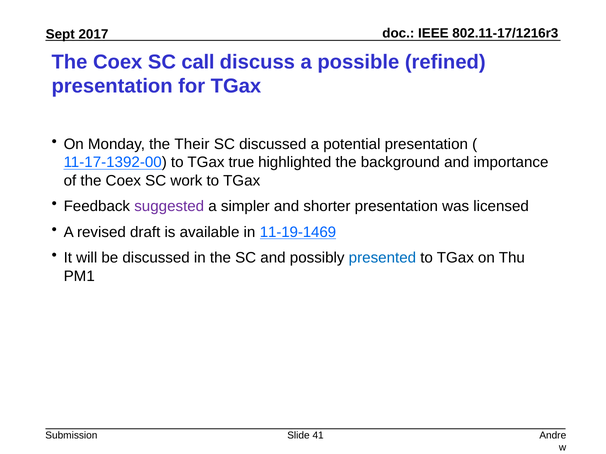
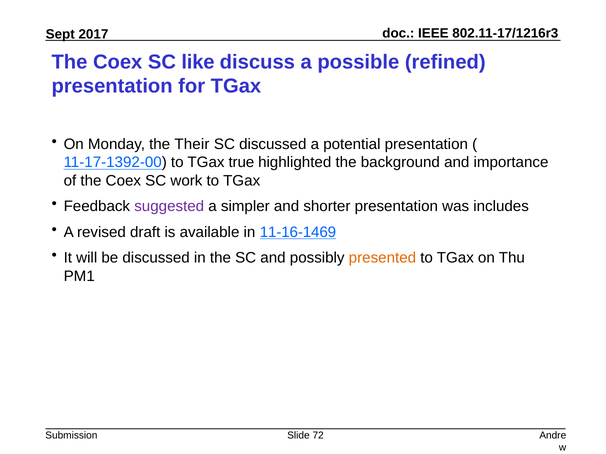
call: call -> like
licensed: licensed -> includes
11-19-1469: 11-19-1469 -> 11-16-1469
presented colour: blue -> orange
41: 41 -> 72
